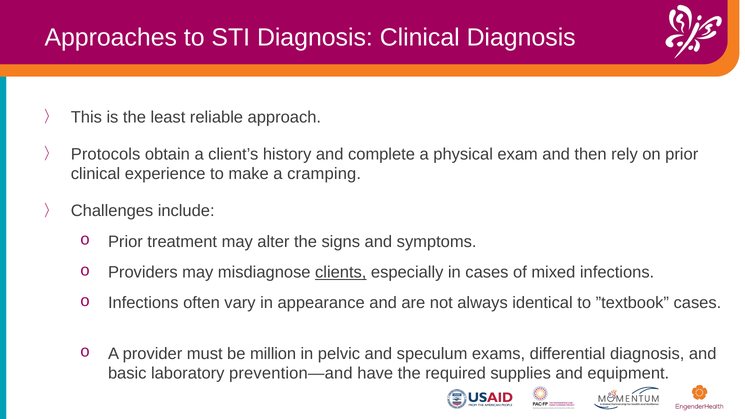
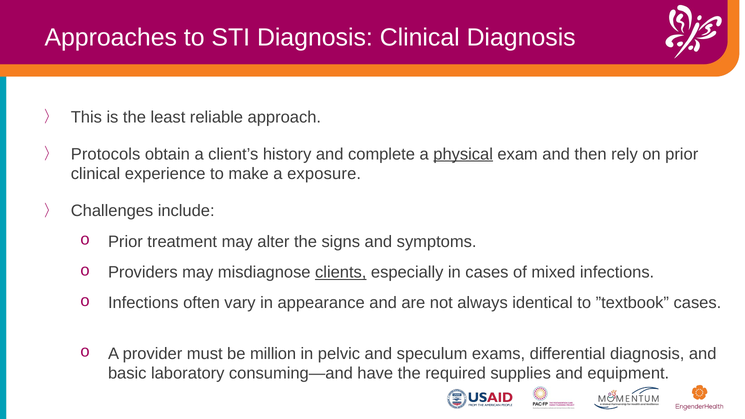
physical underline: none -> present
cramping: cramping -> exposure
prevention—and: prevention—and -> consuming—and
